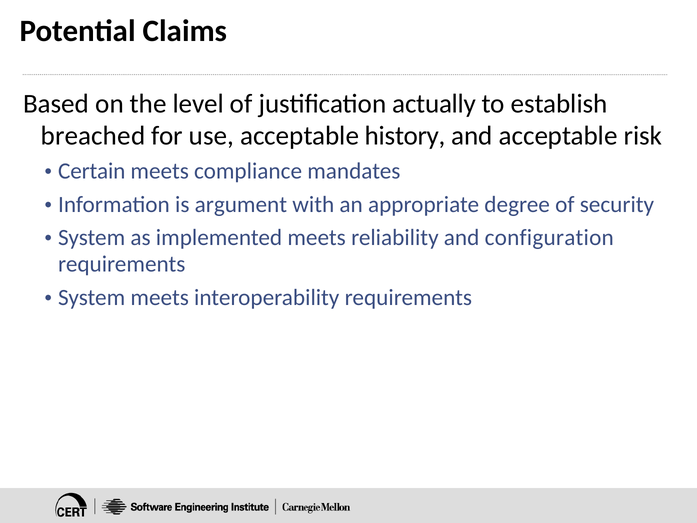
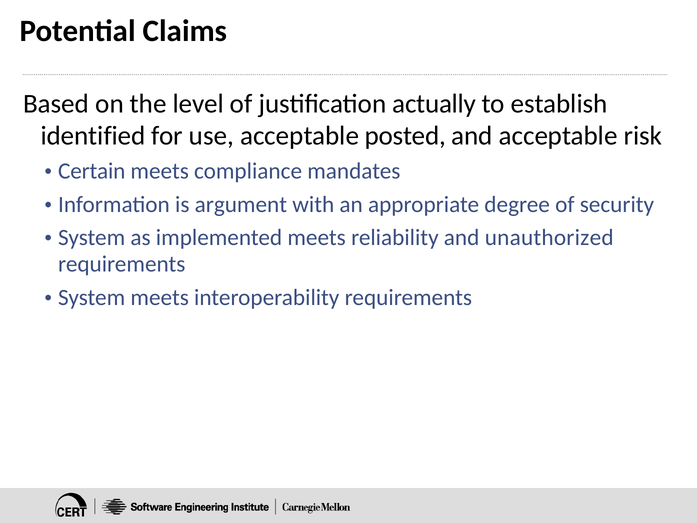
breached: breached -> identified
history: history -> posted
configuration: configuration -> unauthorized
